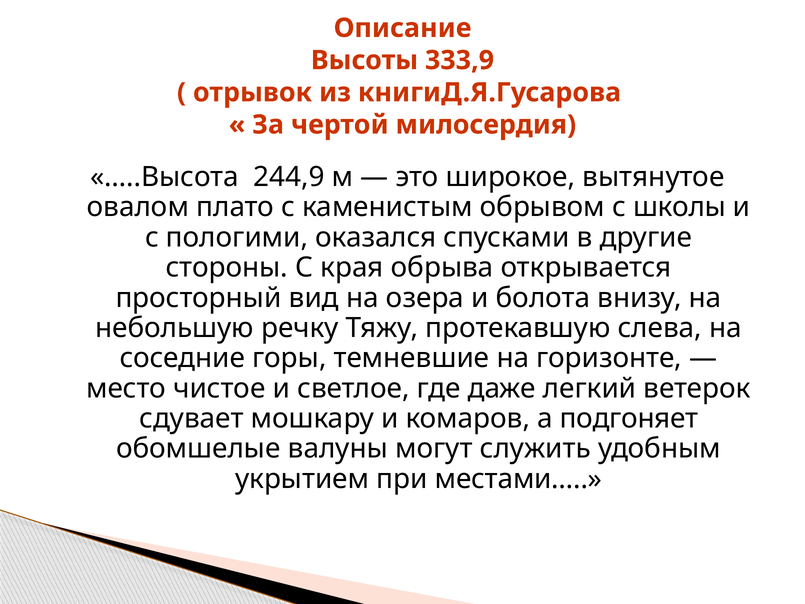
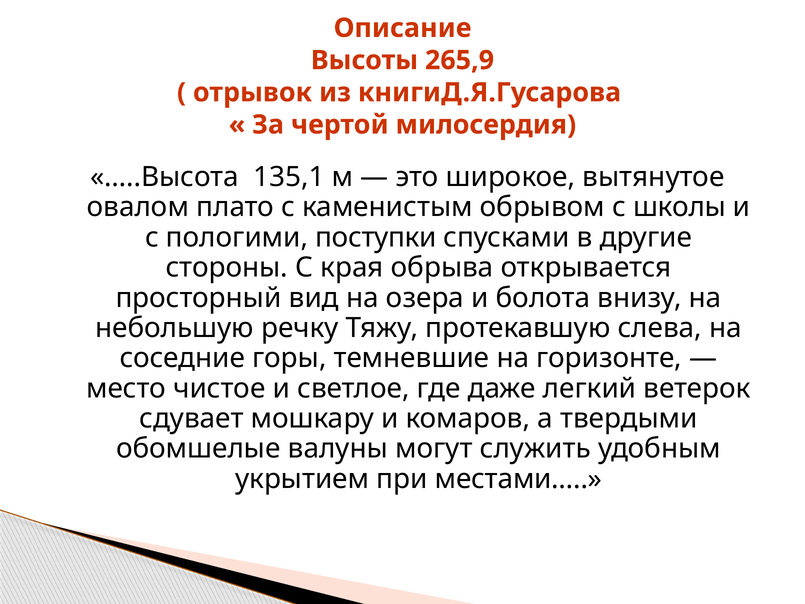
333,9: 333,9 -> 265,9
244,9: 244,9 -> 135,1
оказался: оказался -> поступки
подгоняет: подгоняет -> твердыми
